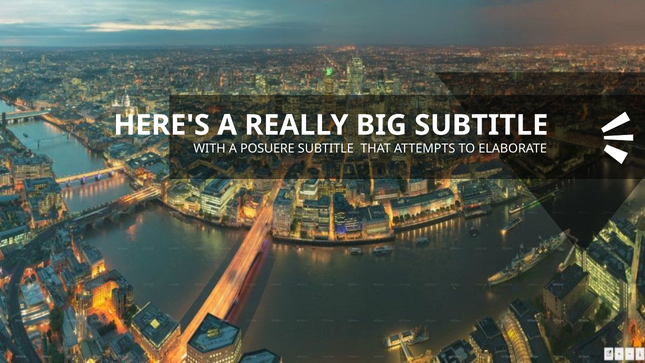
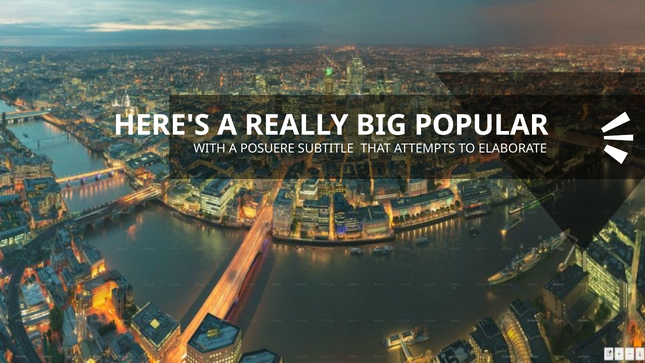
BIG SUBTITLE: SUBTITLE -> POPULAR
